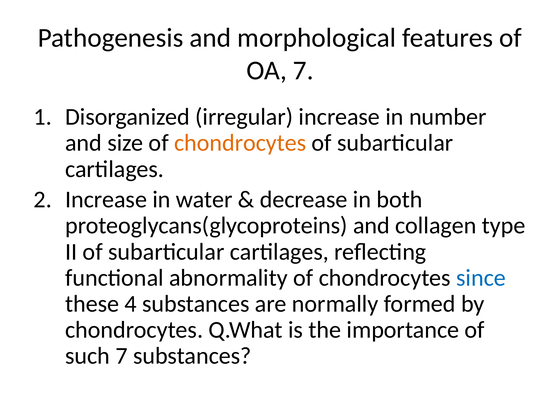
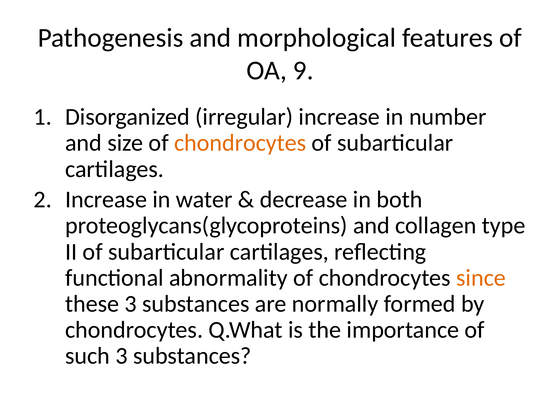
OA 7: 7 -> 9
since colour: blue -> orange
these 4: 4 -> 3
such 7: 7 -> 3
